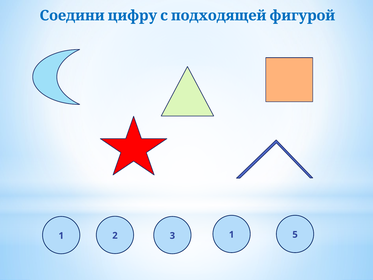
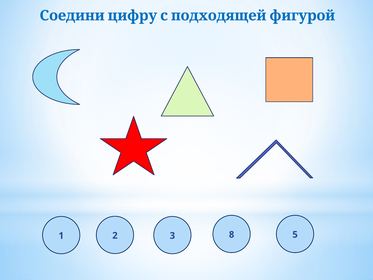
3 1: 1 -> 8
